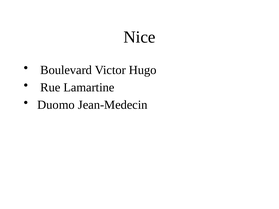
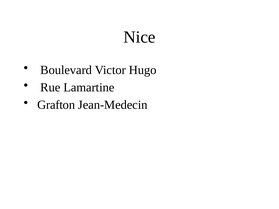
Duomo: Duomo -> Grafton
